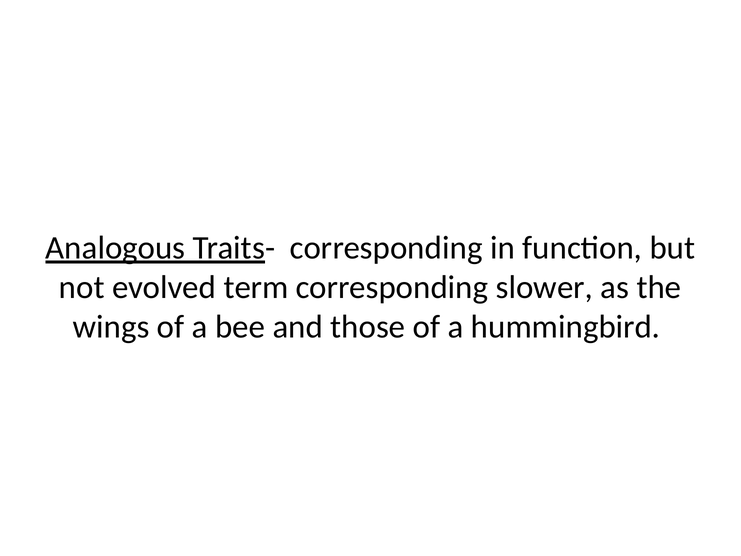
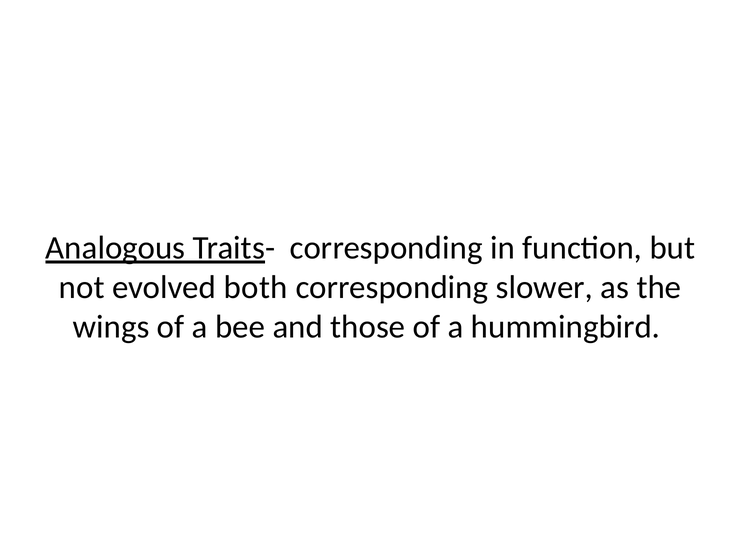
term: term -> both
